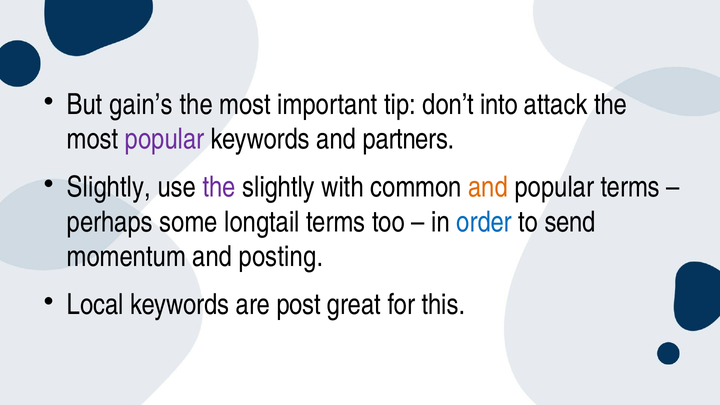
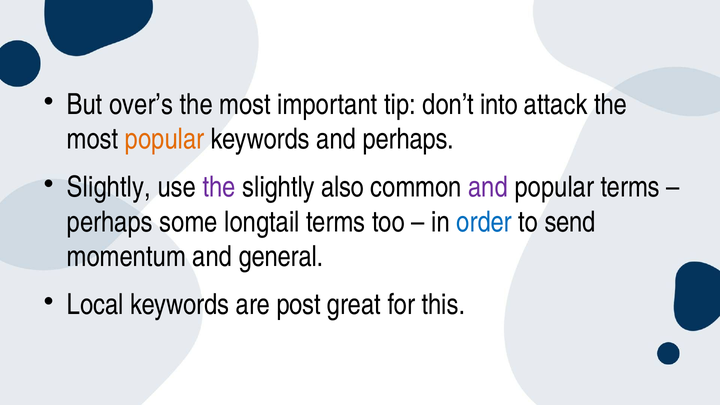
gain’s: gain’s -> over’s
popular at (165, 139) colour: purple -> orange
and partners: partners -> perhaps
with: with -> also
and at (488, 187) colour: orange -> purple
posting: posting -> general
